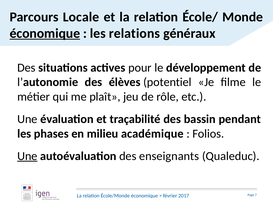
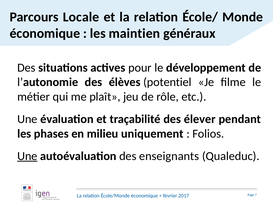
économique at (45, 33) underline: present -> none
relations: relations -> maintien
bassin: bassin -> élever
académique: académique -> uniquement
